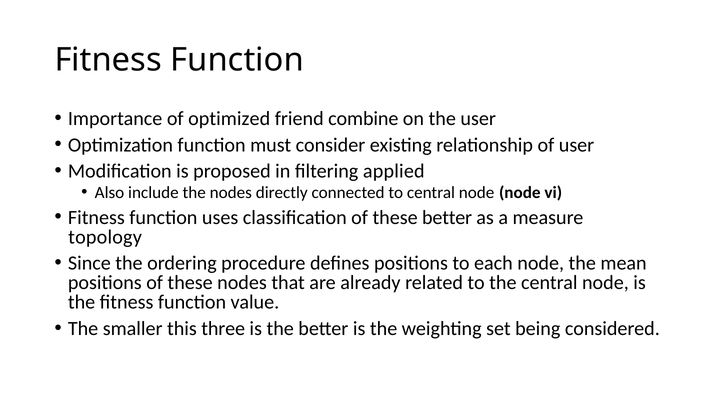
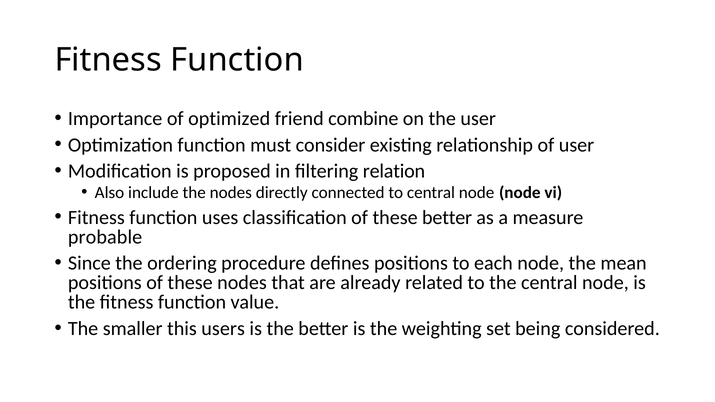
applied: applied -> relation
topology: topology -> probable
three: three -> users
